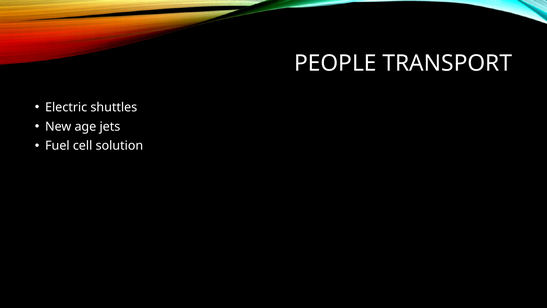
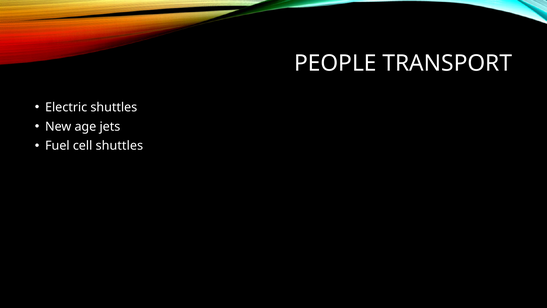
cell solution: solution -> shuttles
